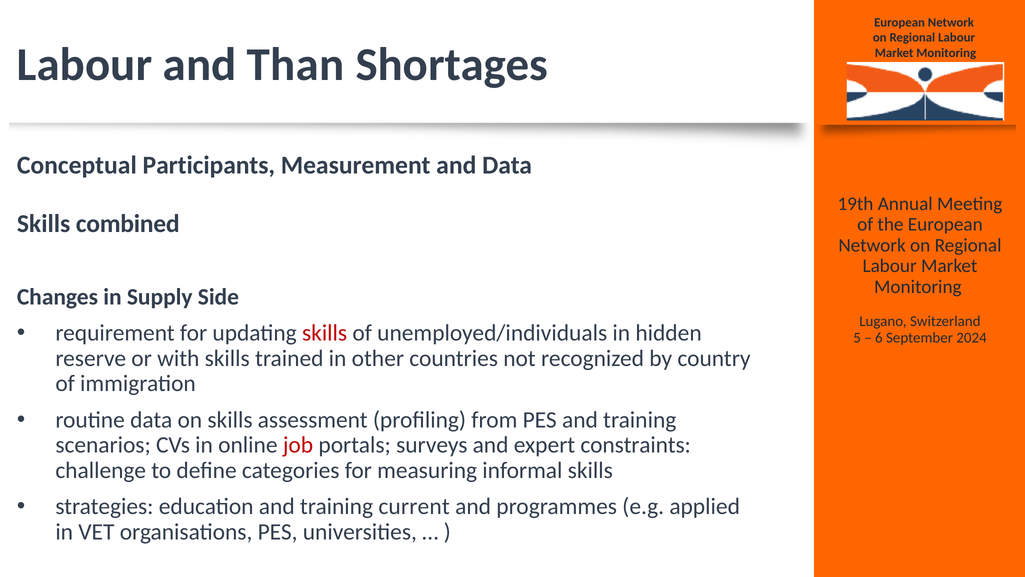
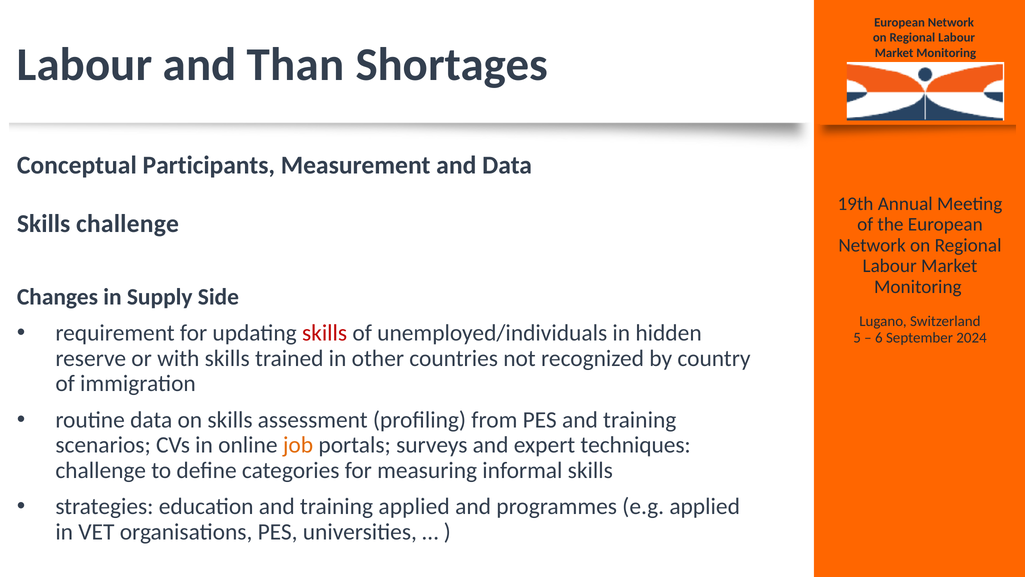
Skills combined: combined -> challenge
job colour: red -> orange
constraints: constraints -> techniques
training current: current -> applied
